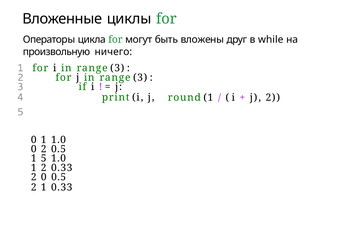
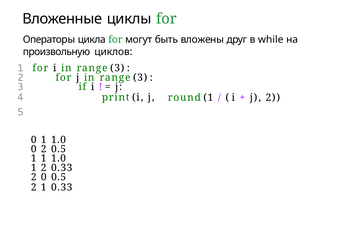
ничего: ничего -> циклов
1 5: 5 -> 1
